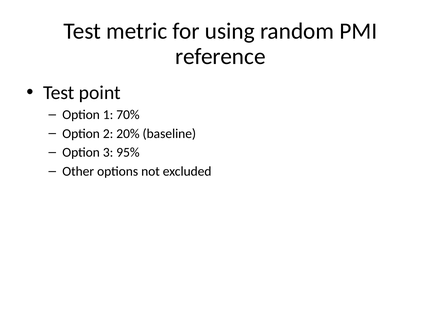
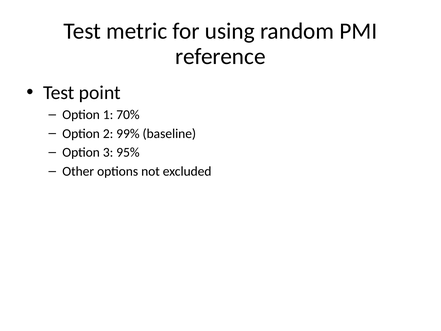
20%: 20% -> 99%
